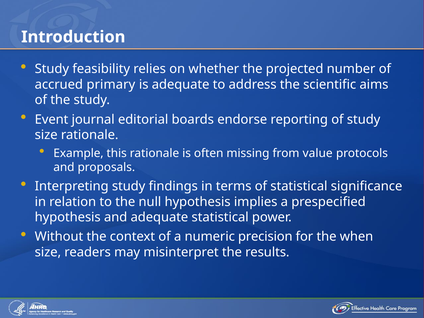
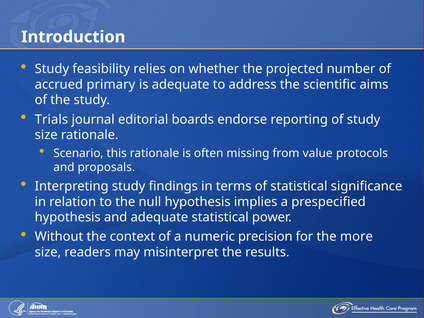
Event: Event -> Trials
Example: Example -> Scenario
when: when -> more
